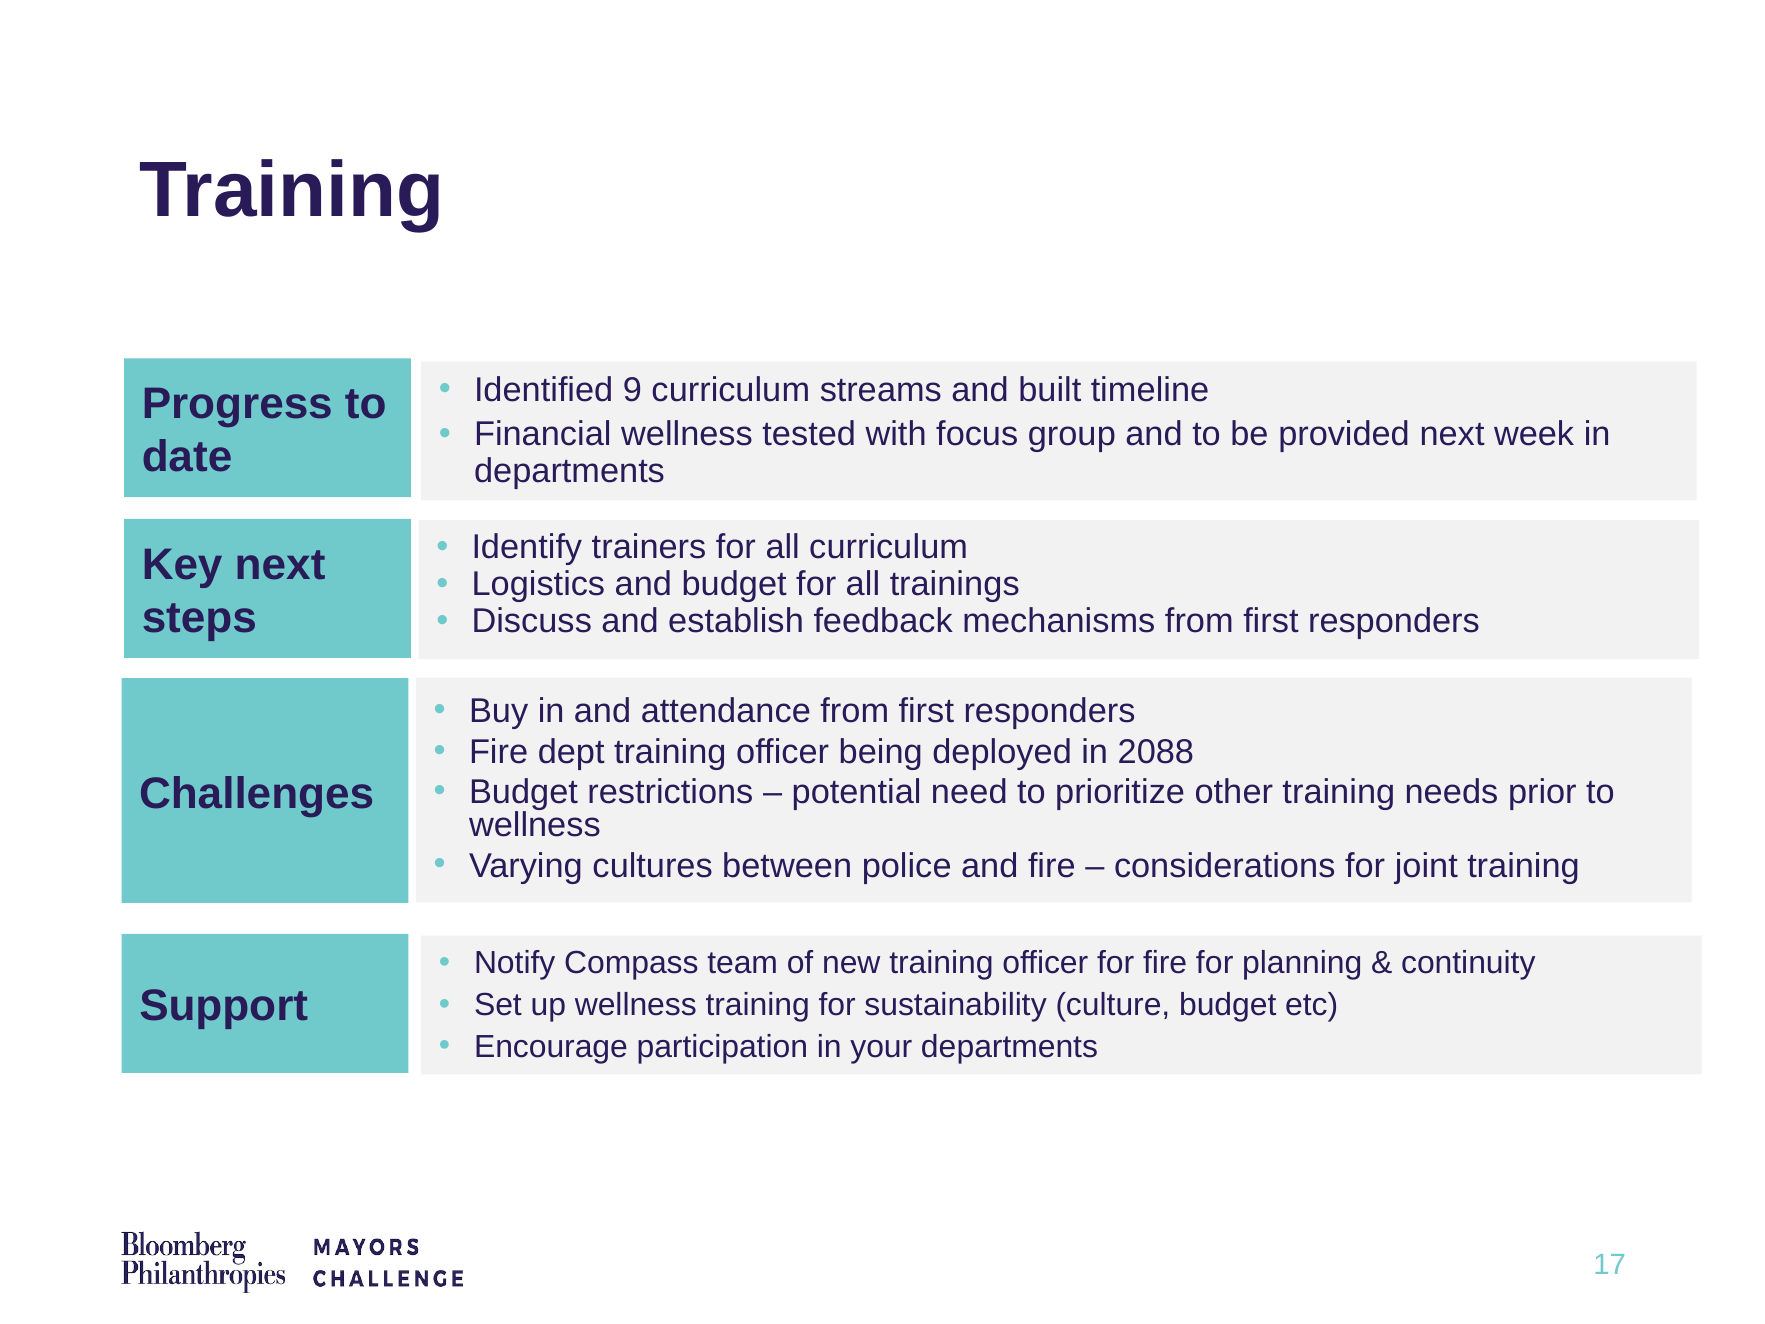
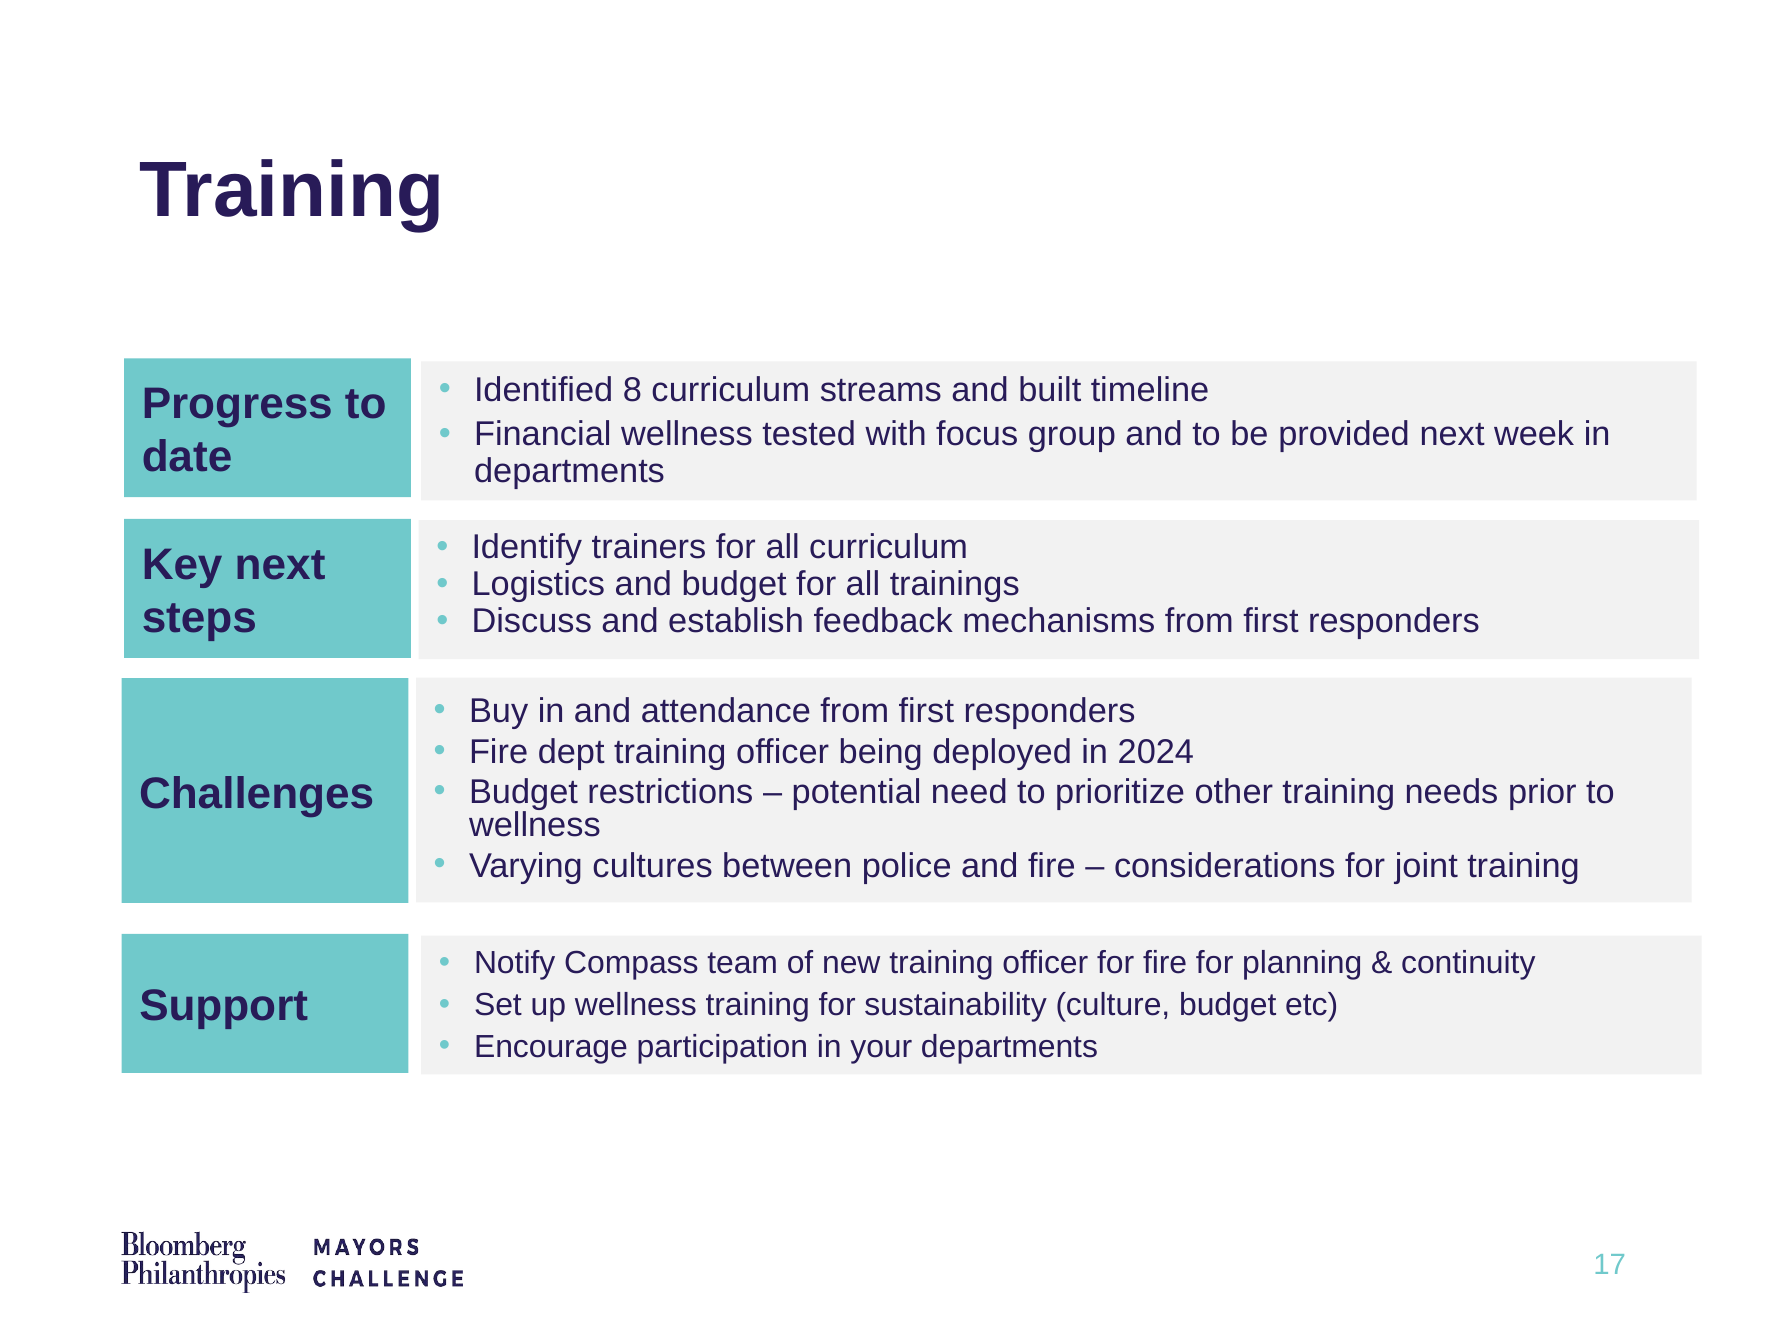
9: 9 -> 8
2088: 2088 -> 2024
